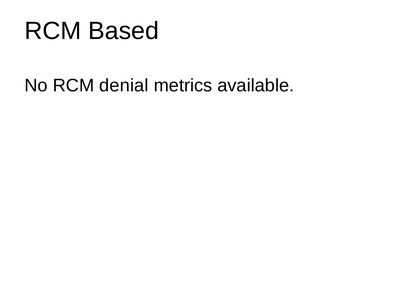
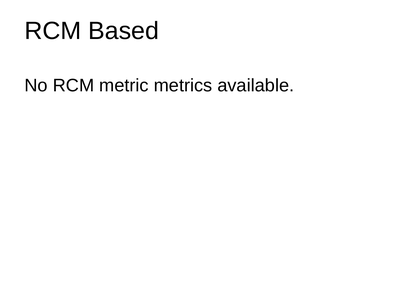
denial: denial -> metric
